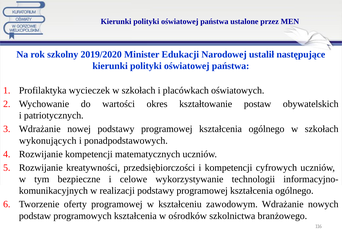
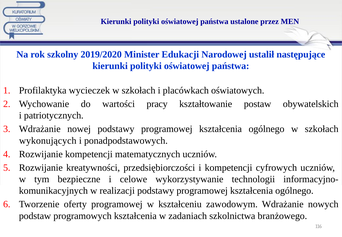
okres: okres -> pracy
ośrodków: ośrodków -> zadaniach
